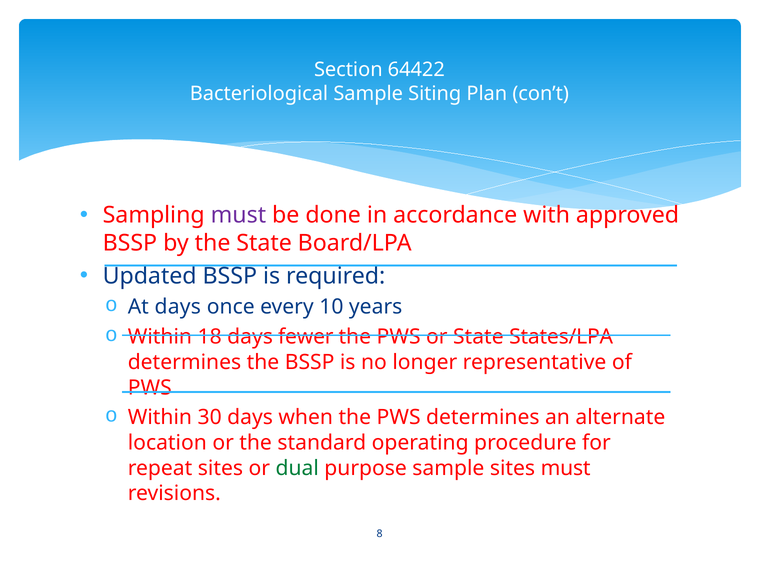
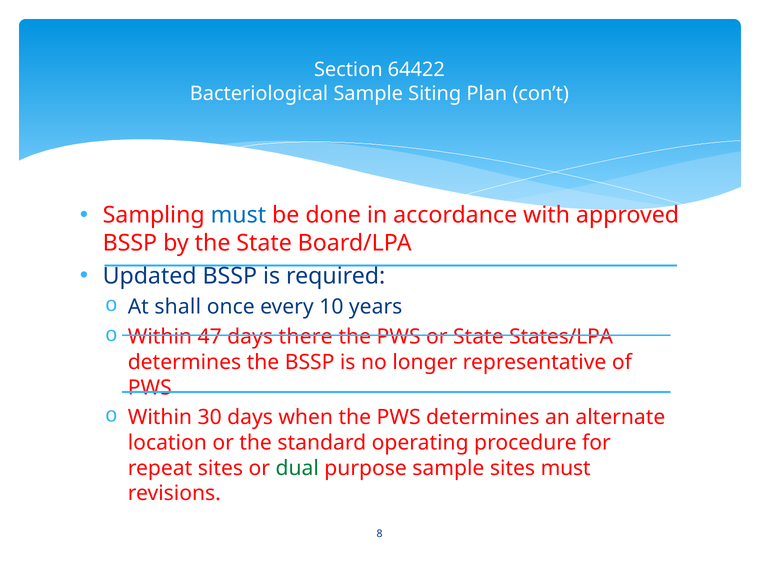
must at (238, 215) colour: purple -> blue
At days: days -> shall
18: 18 -> 47
fewer: fewer -> there
